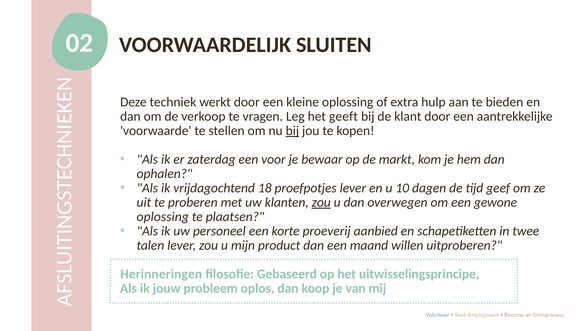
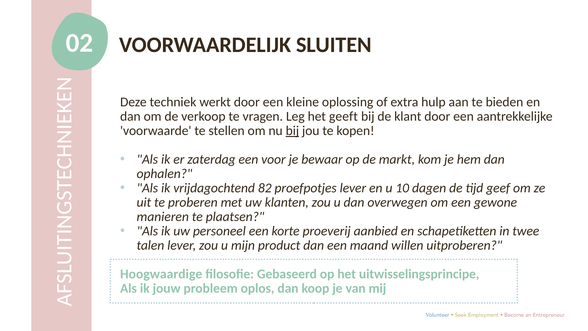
18: 18 -> 82
zou at (321, 202) underline: present -> none
oplossing at (163, 217): oplossing -> manieren
Herinneringen: Herinneringen -> Hoogwaardige
